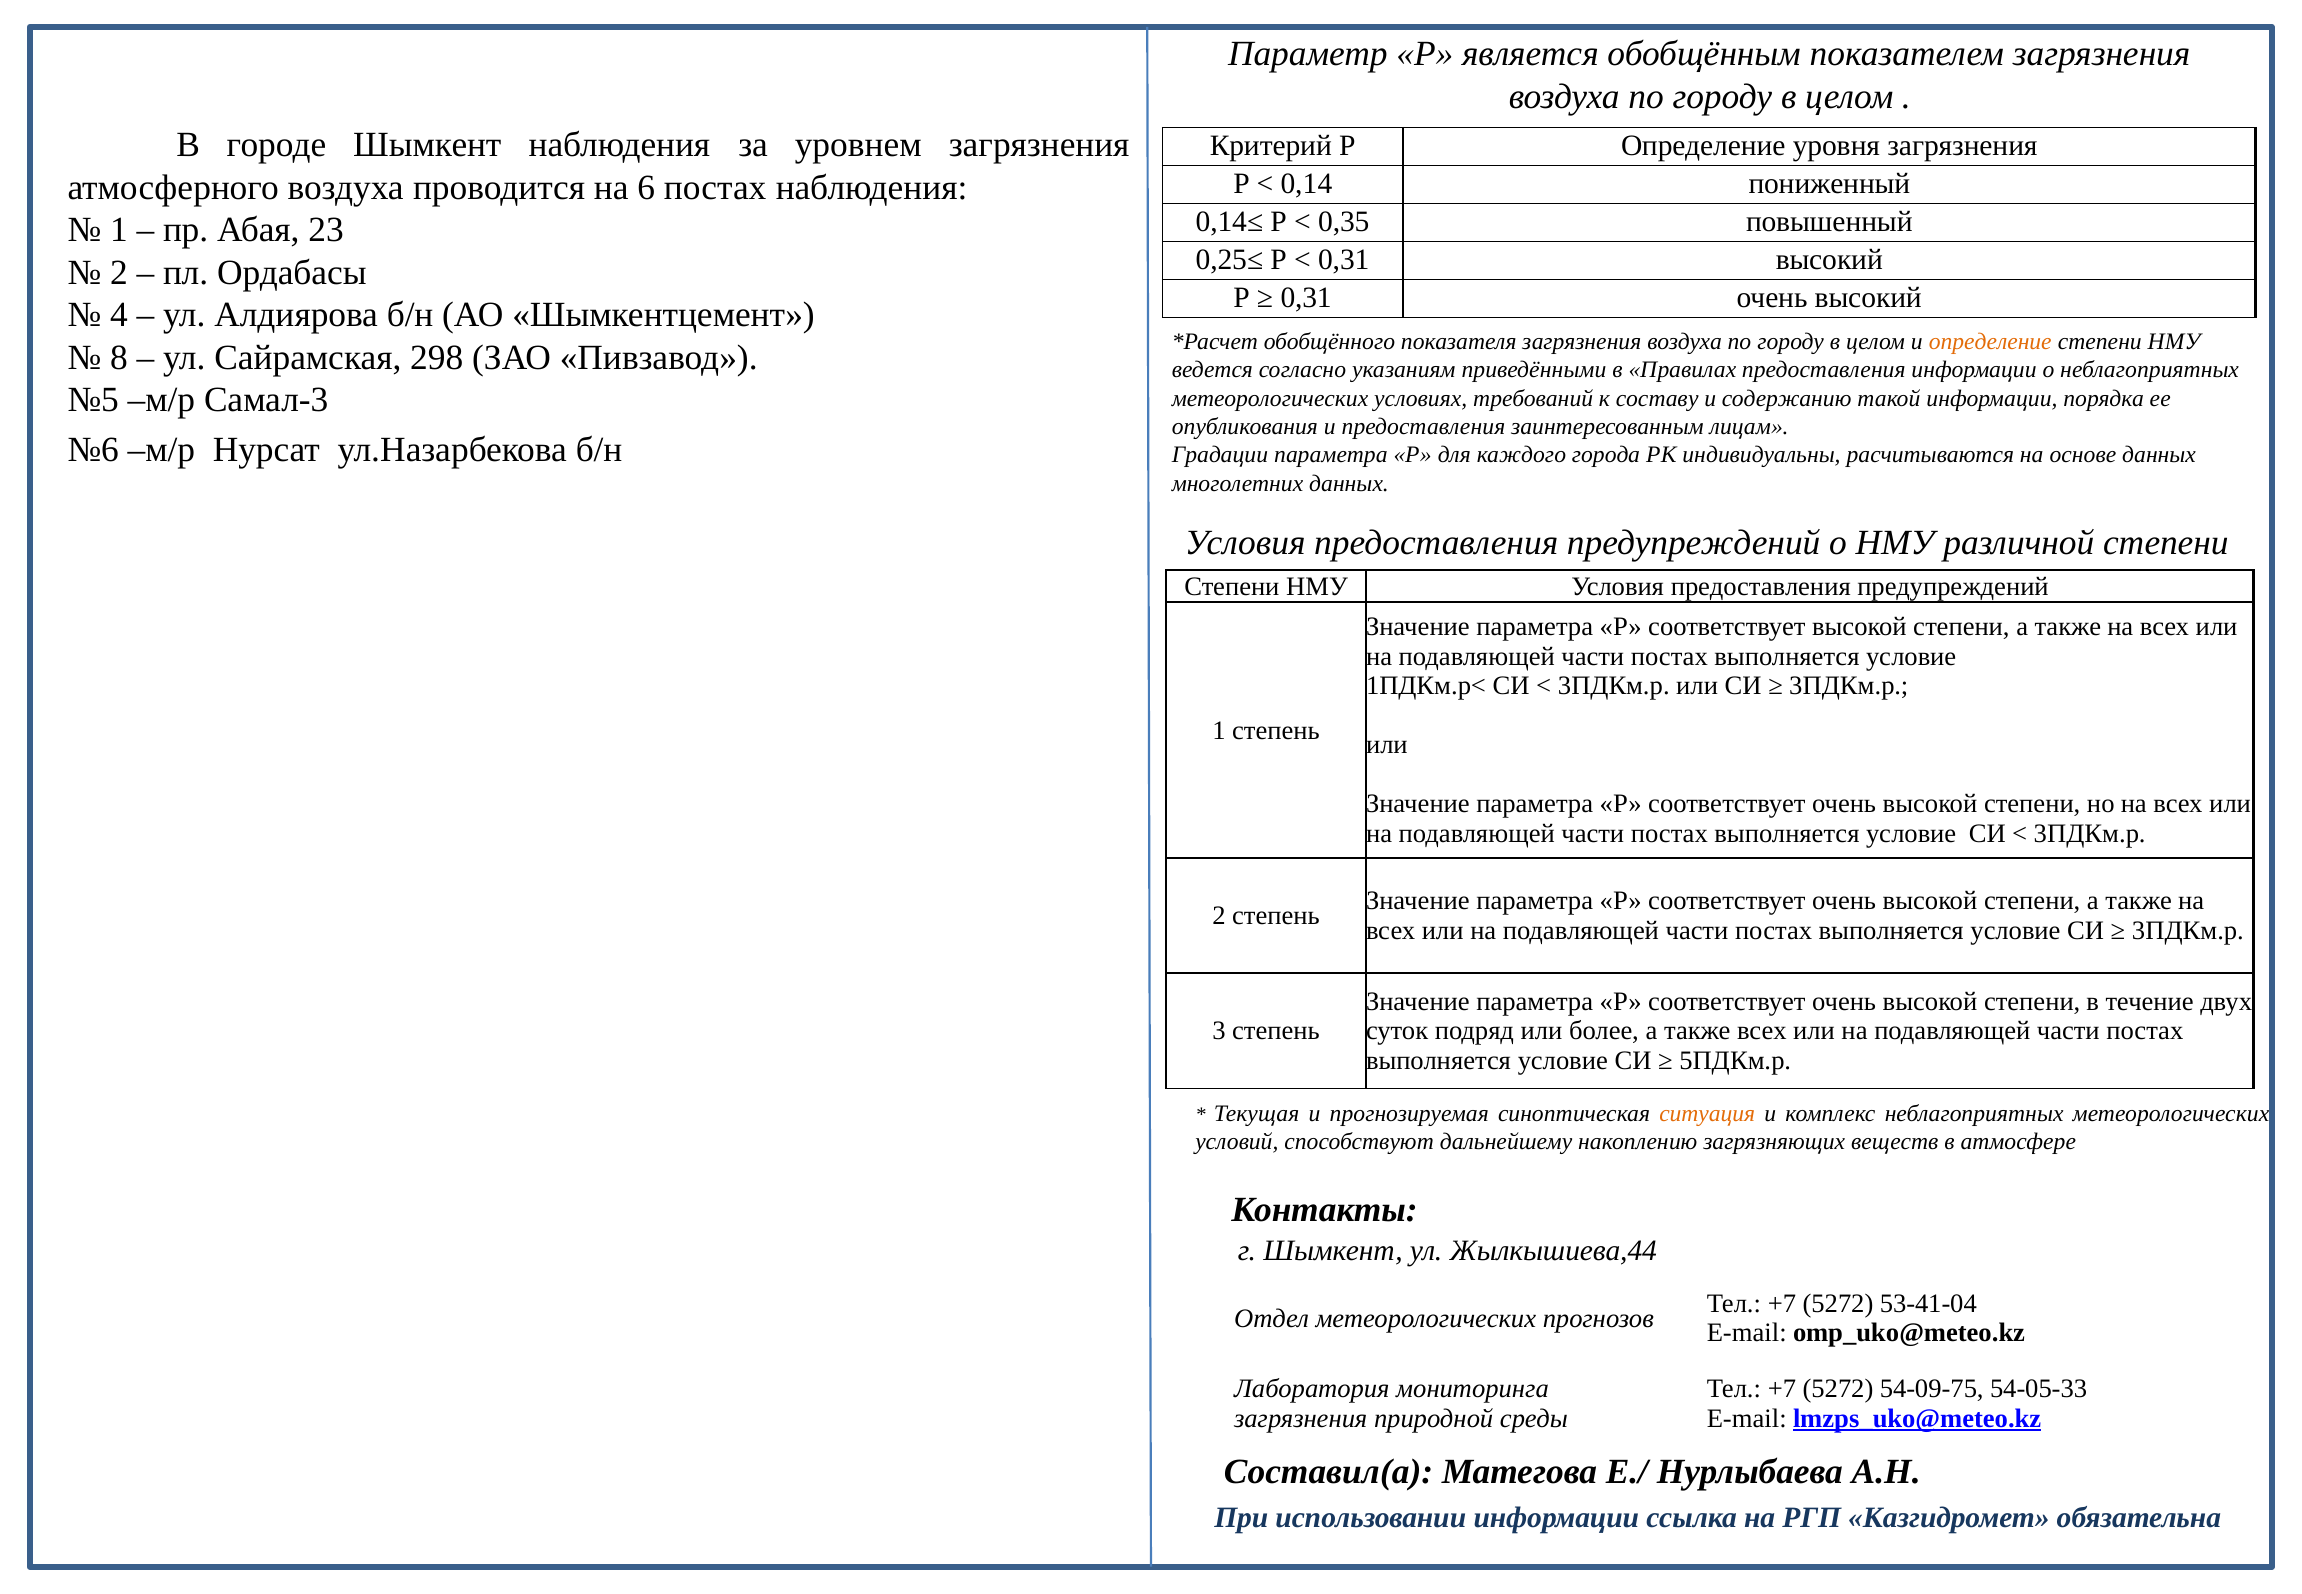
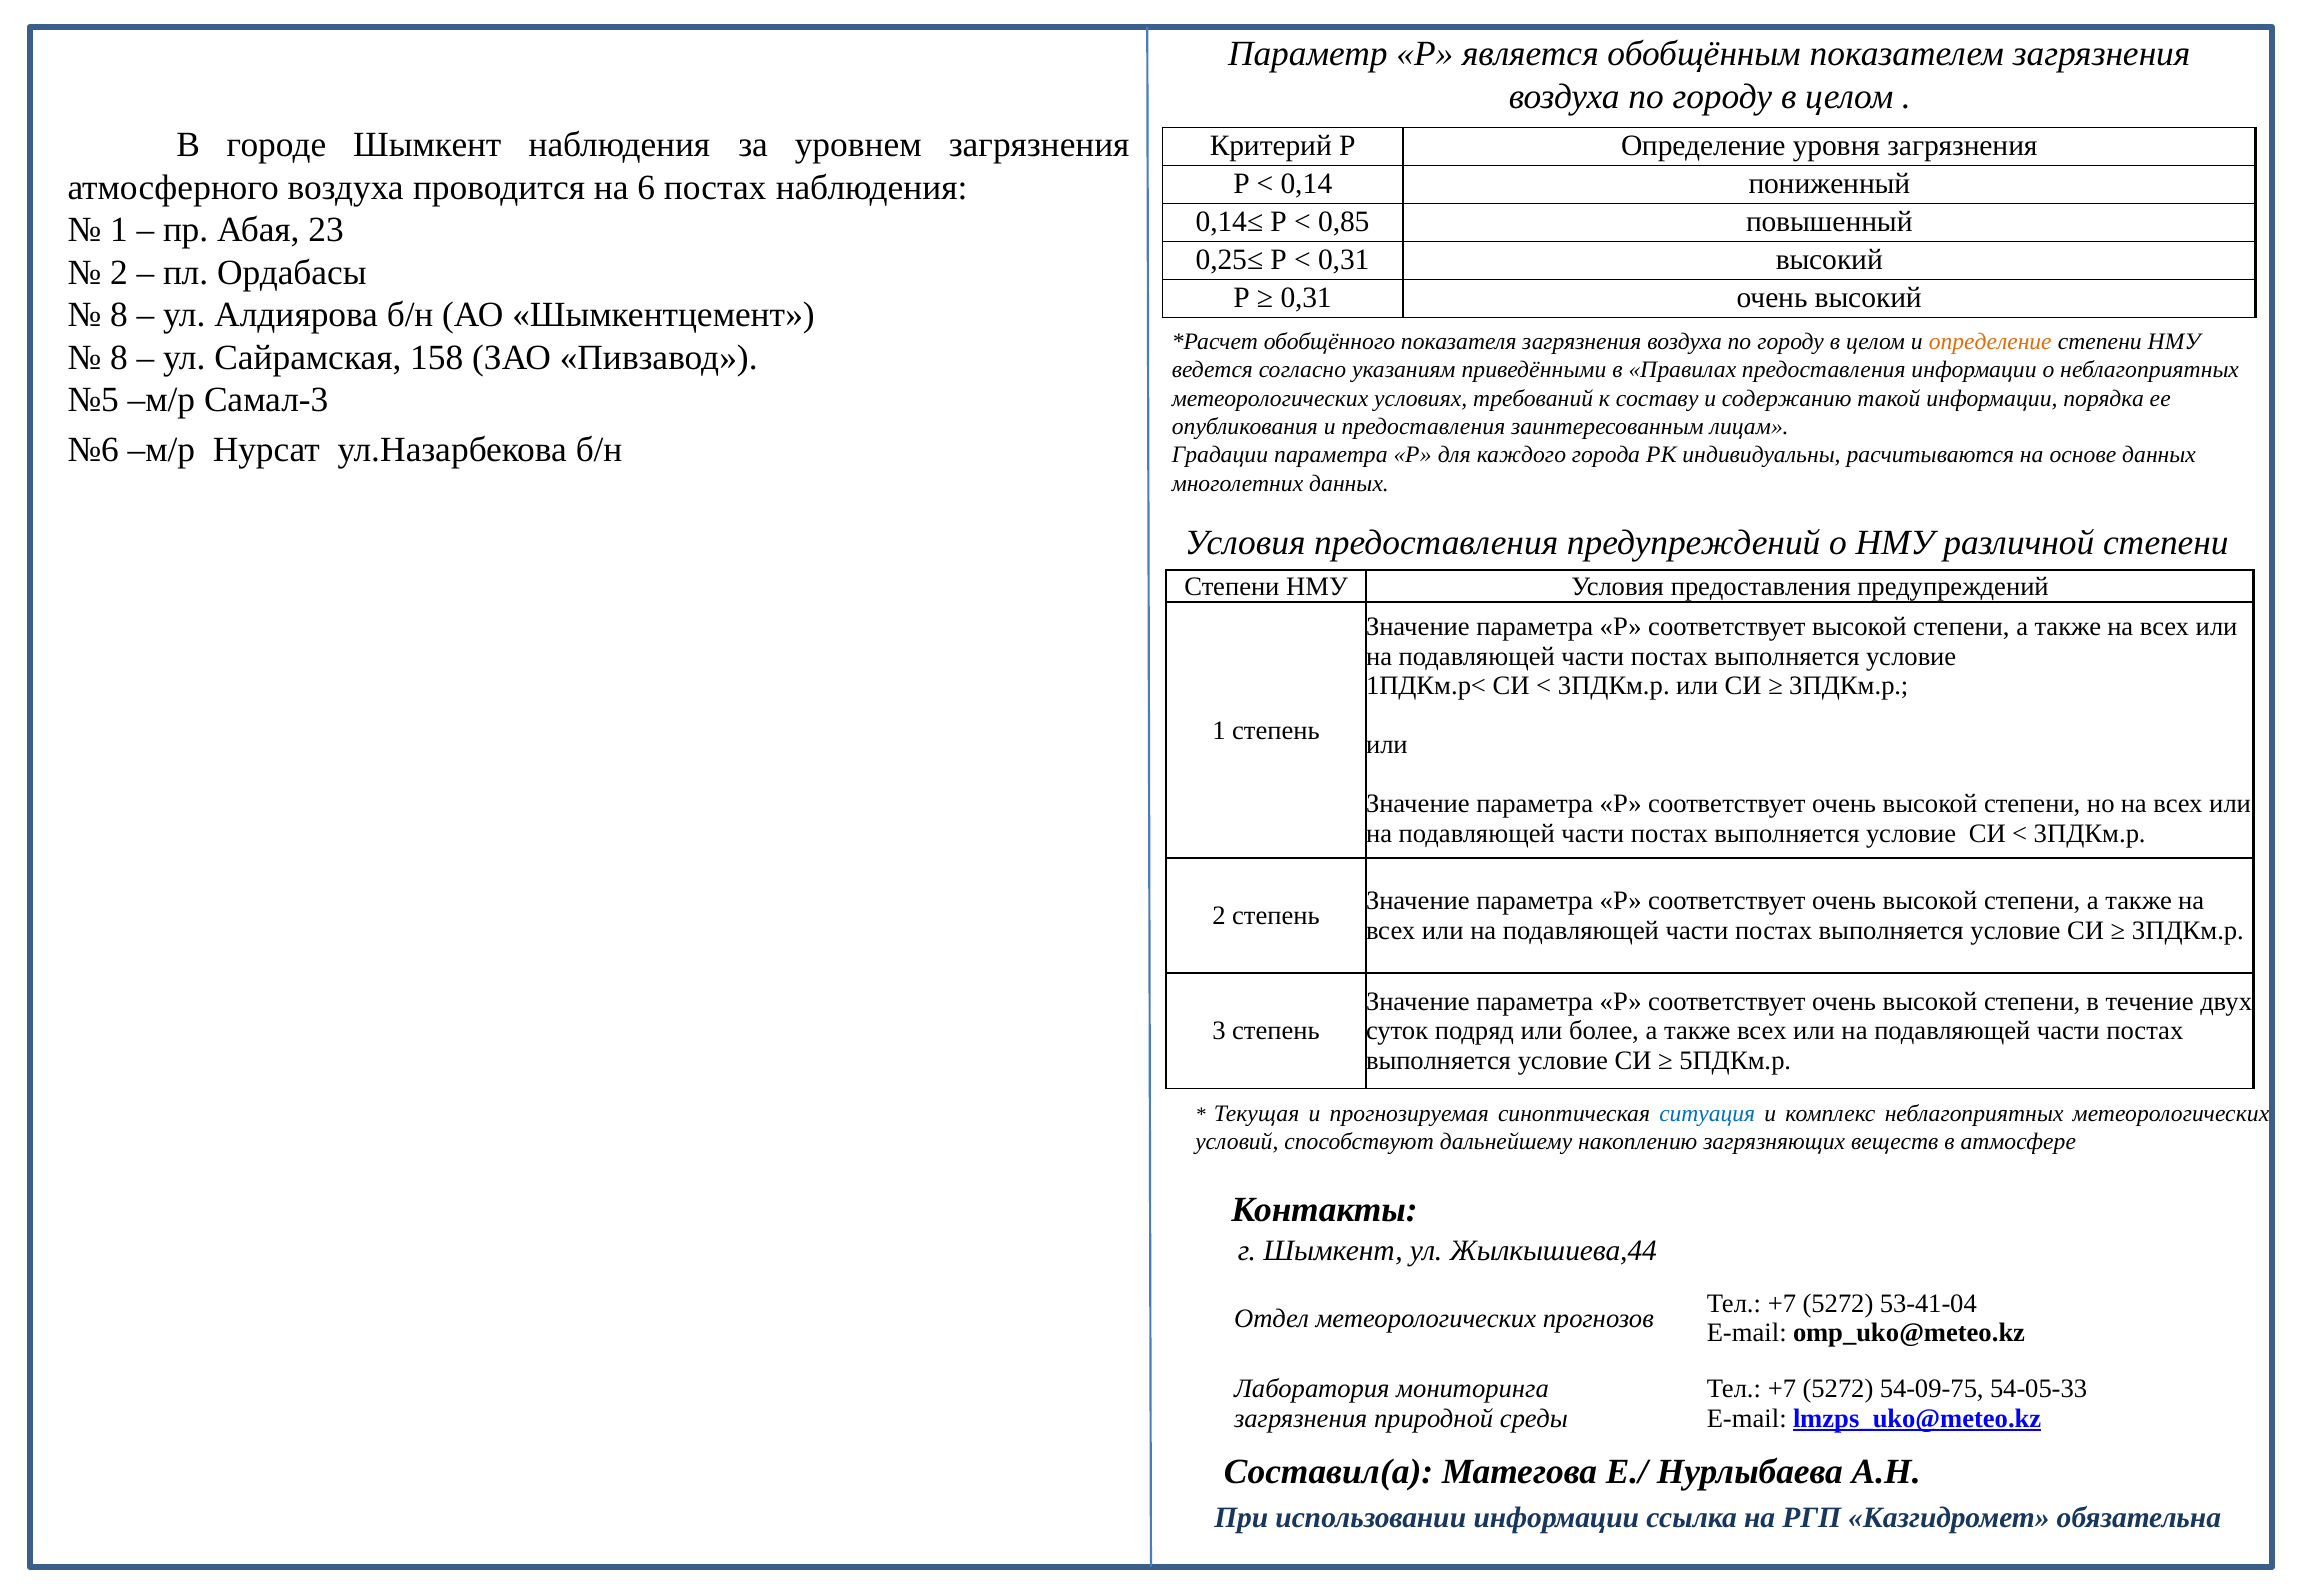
0,35: 0,35 -> 0,85
4 at (119, 315): 4 -> 8
298: 298 -> 158
ситуация colour: orange -> blue
